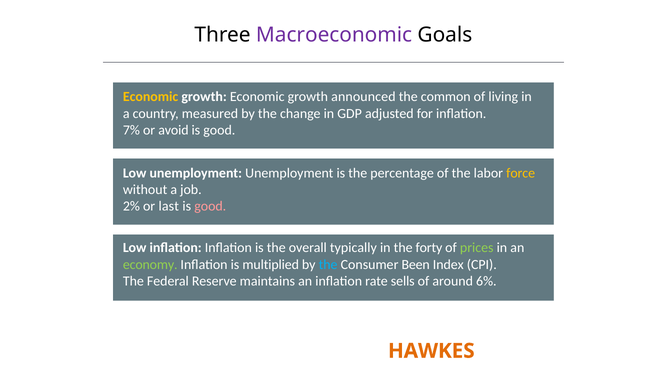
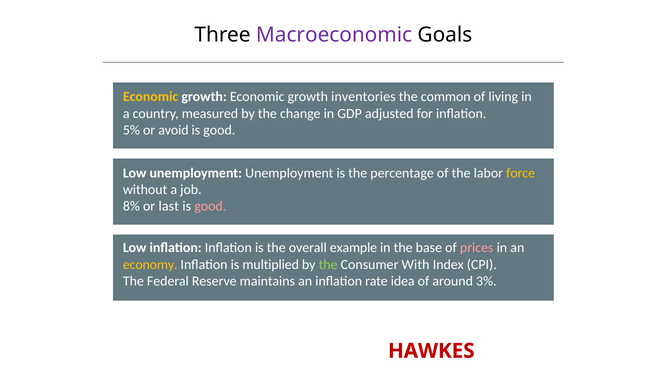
announced: announced -> inventories
7%: 7% -> 5%
2%: 2% -> 8%
typically: typically -> example
forty: forty -> base
prices colour: light green -> pink
economy colour: light green -> yellow
the at (328, 265) colour: light blue -> light green
Been: Been -> With
sells: sells -> idea
6%: 6% -> 3%
HAWKES colour: orange -> red
